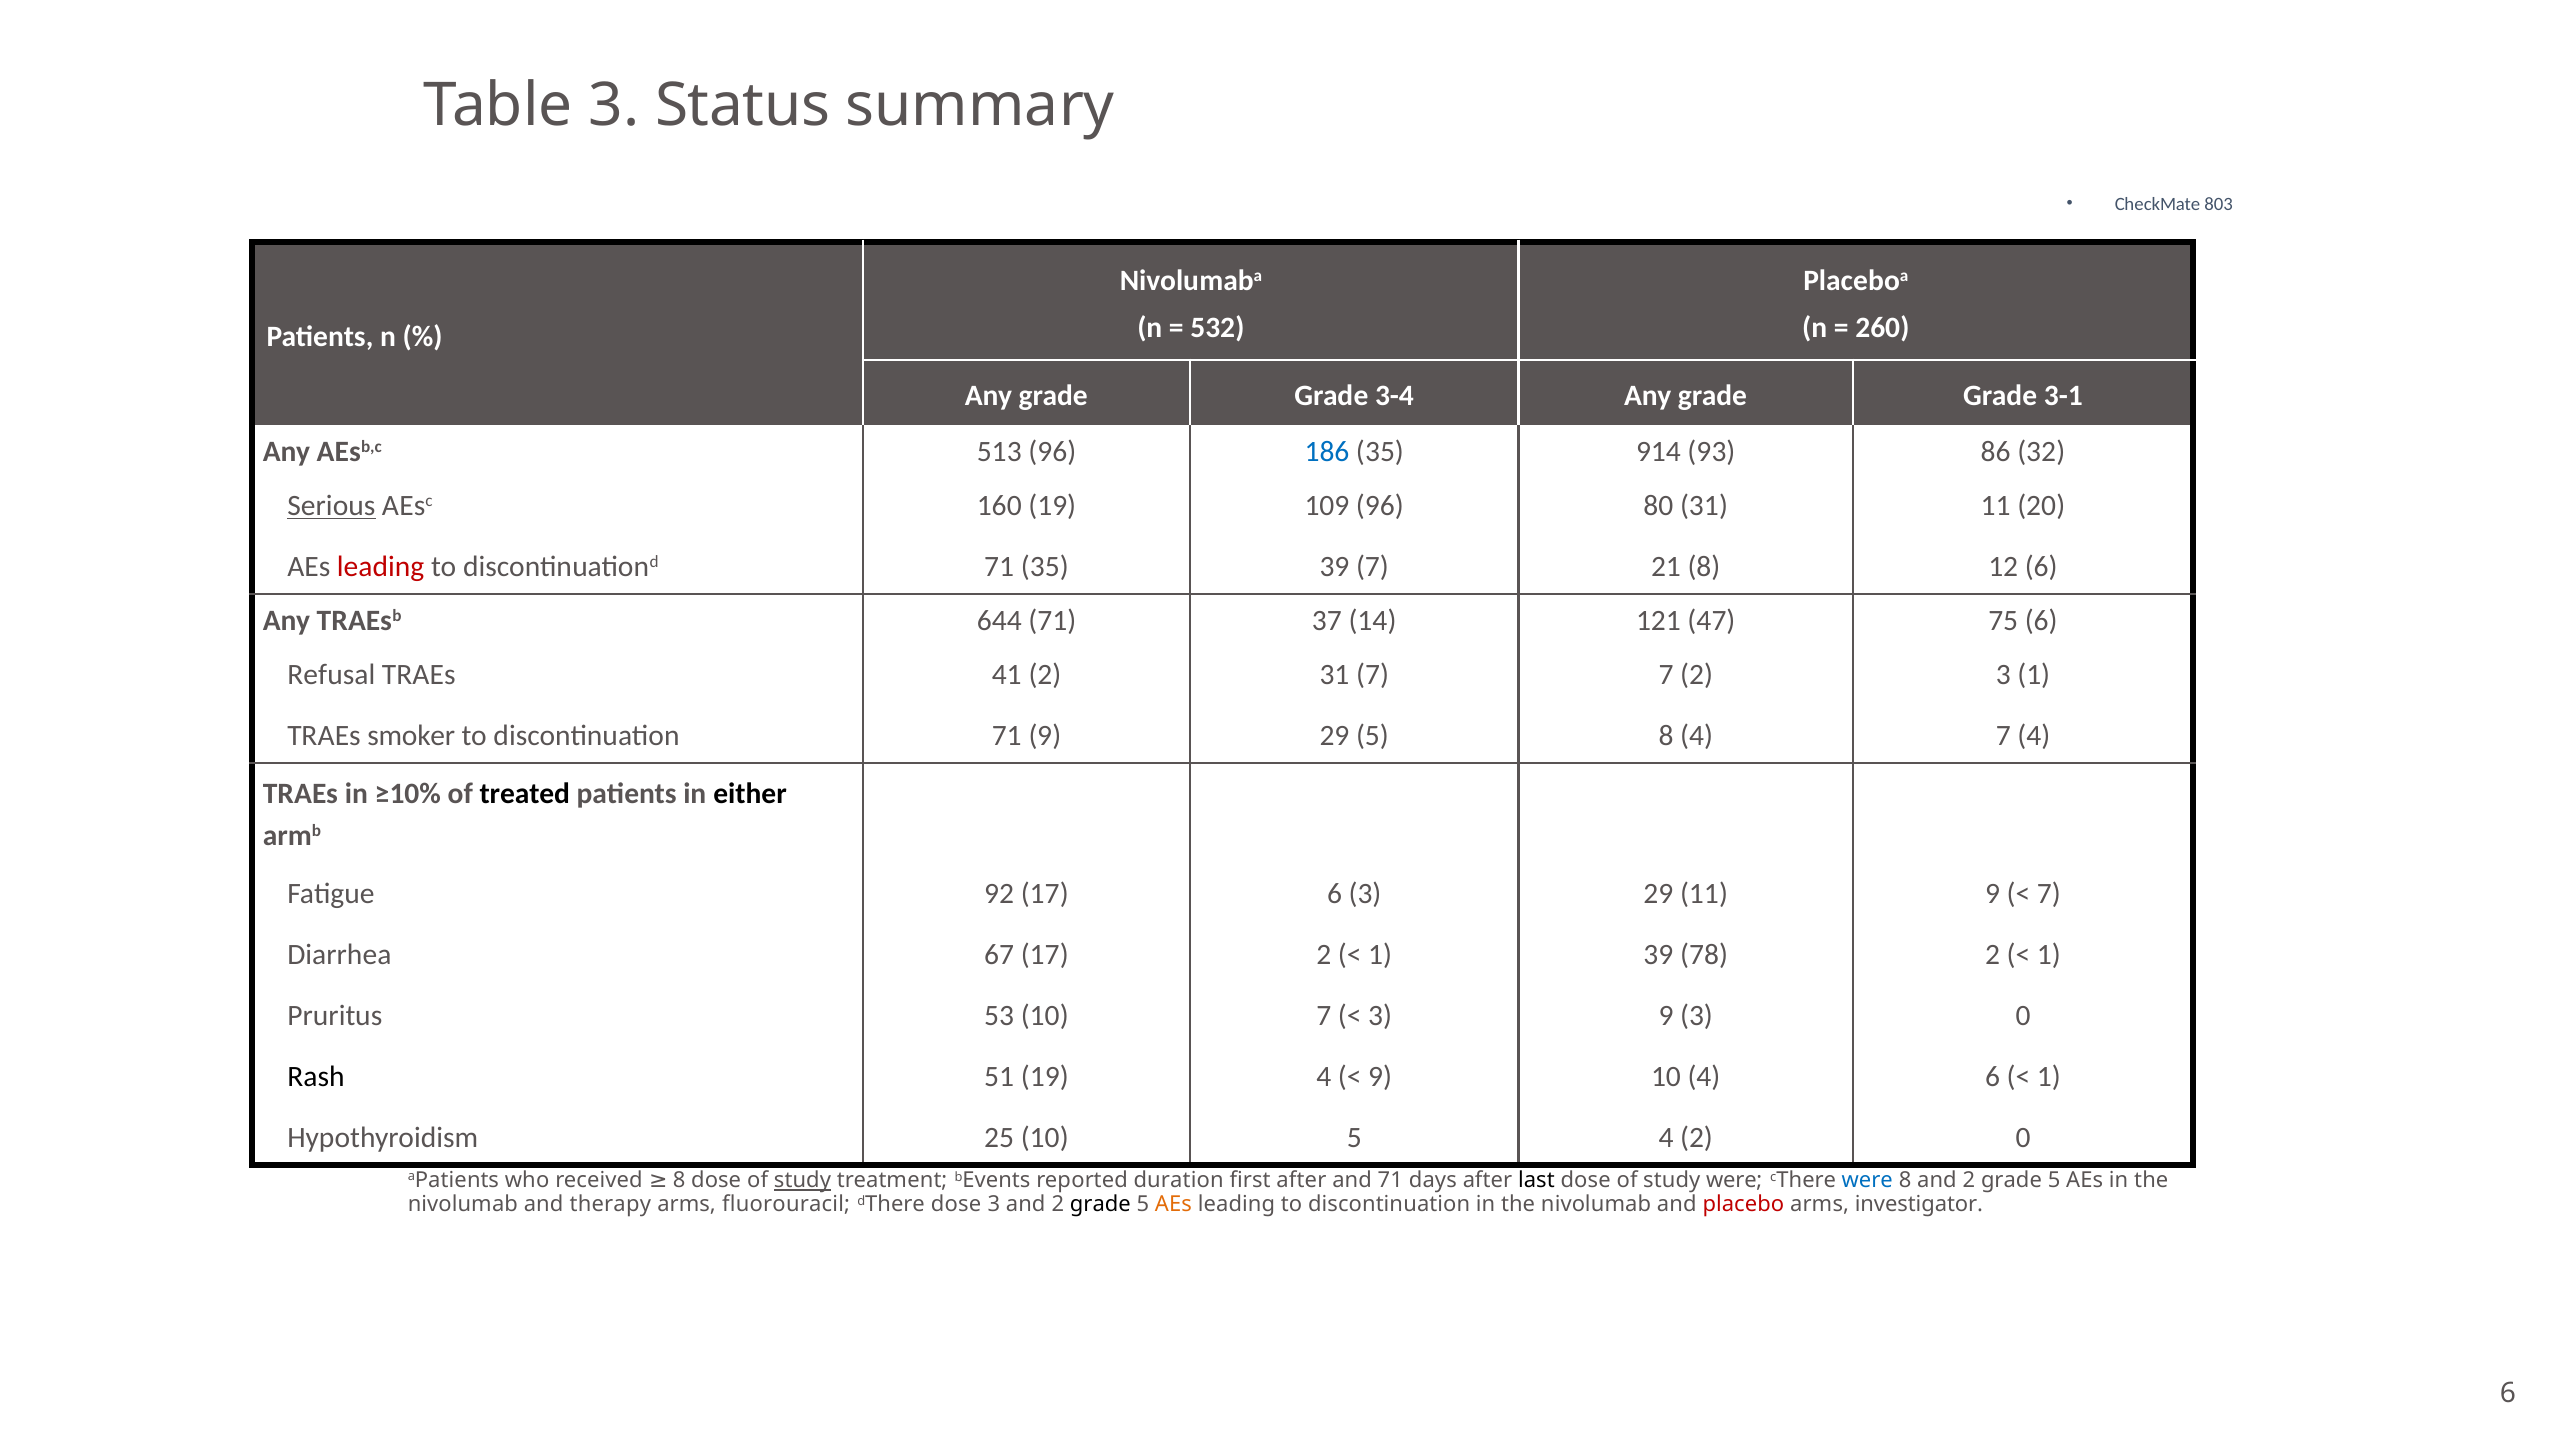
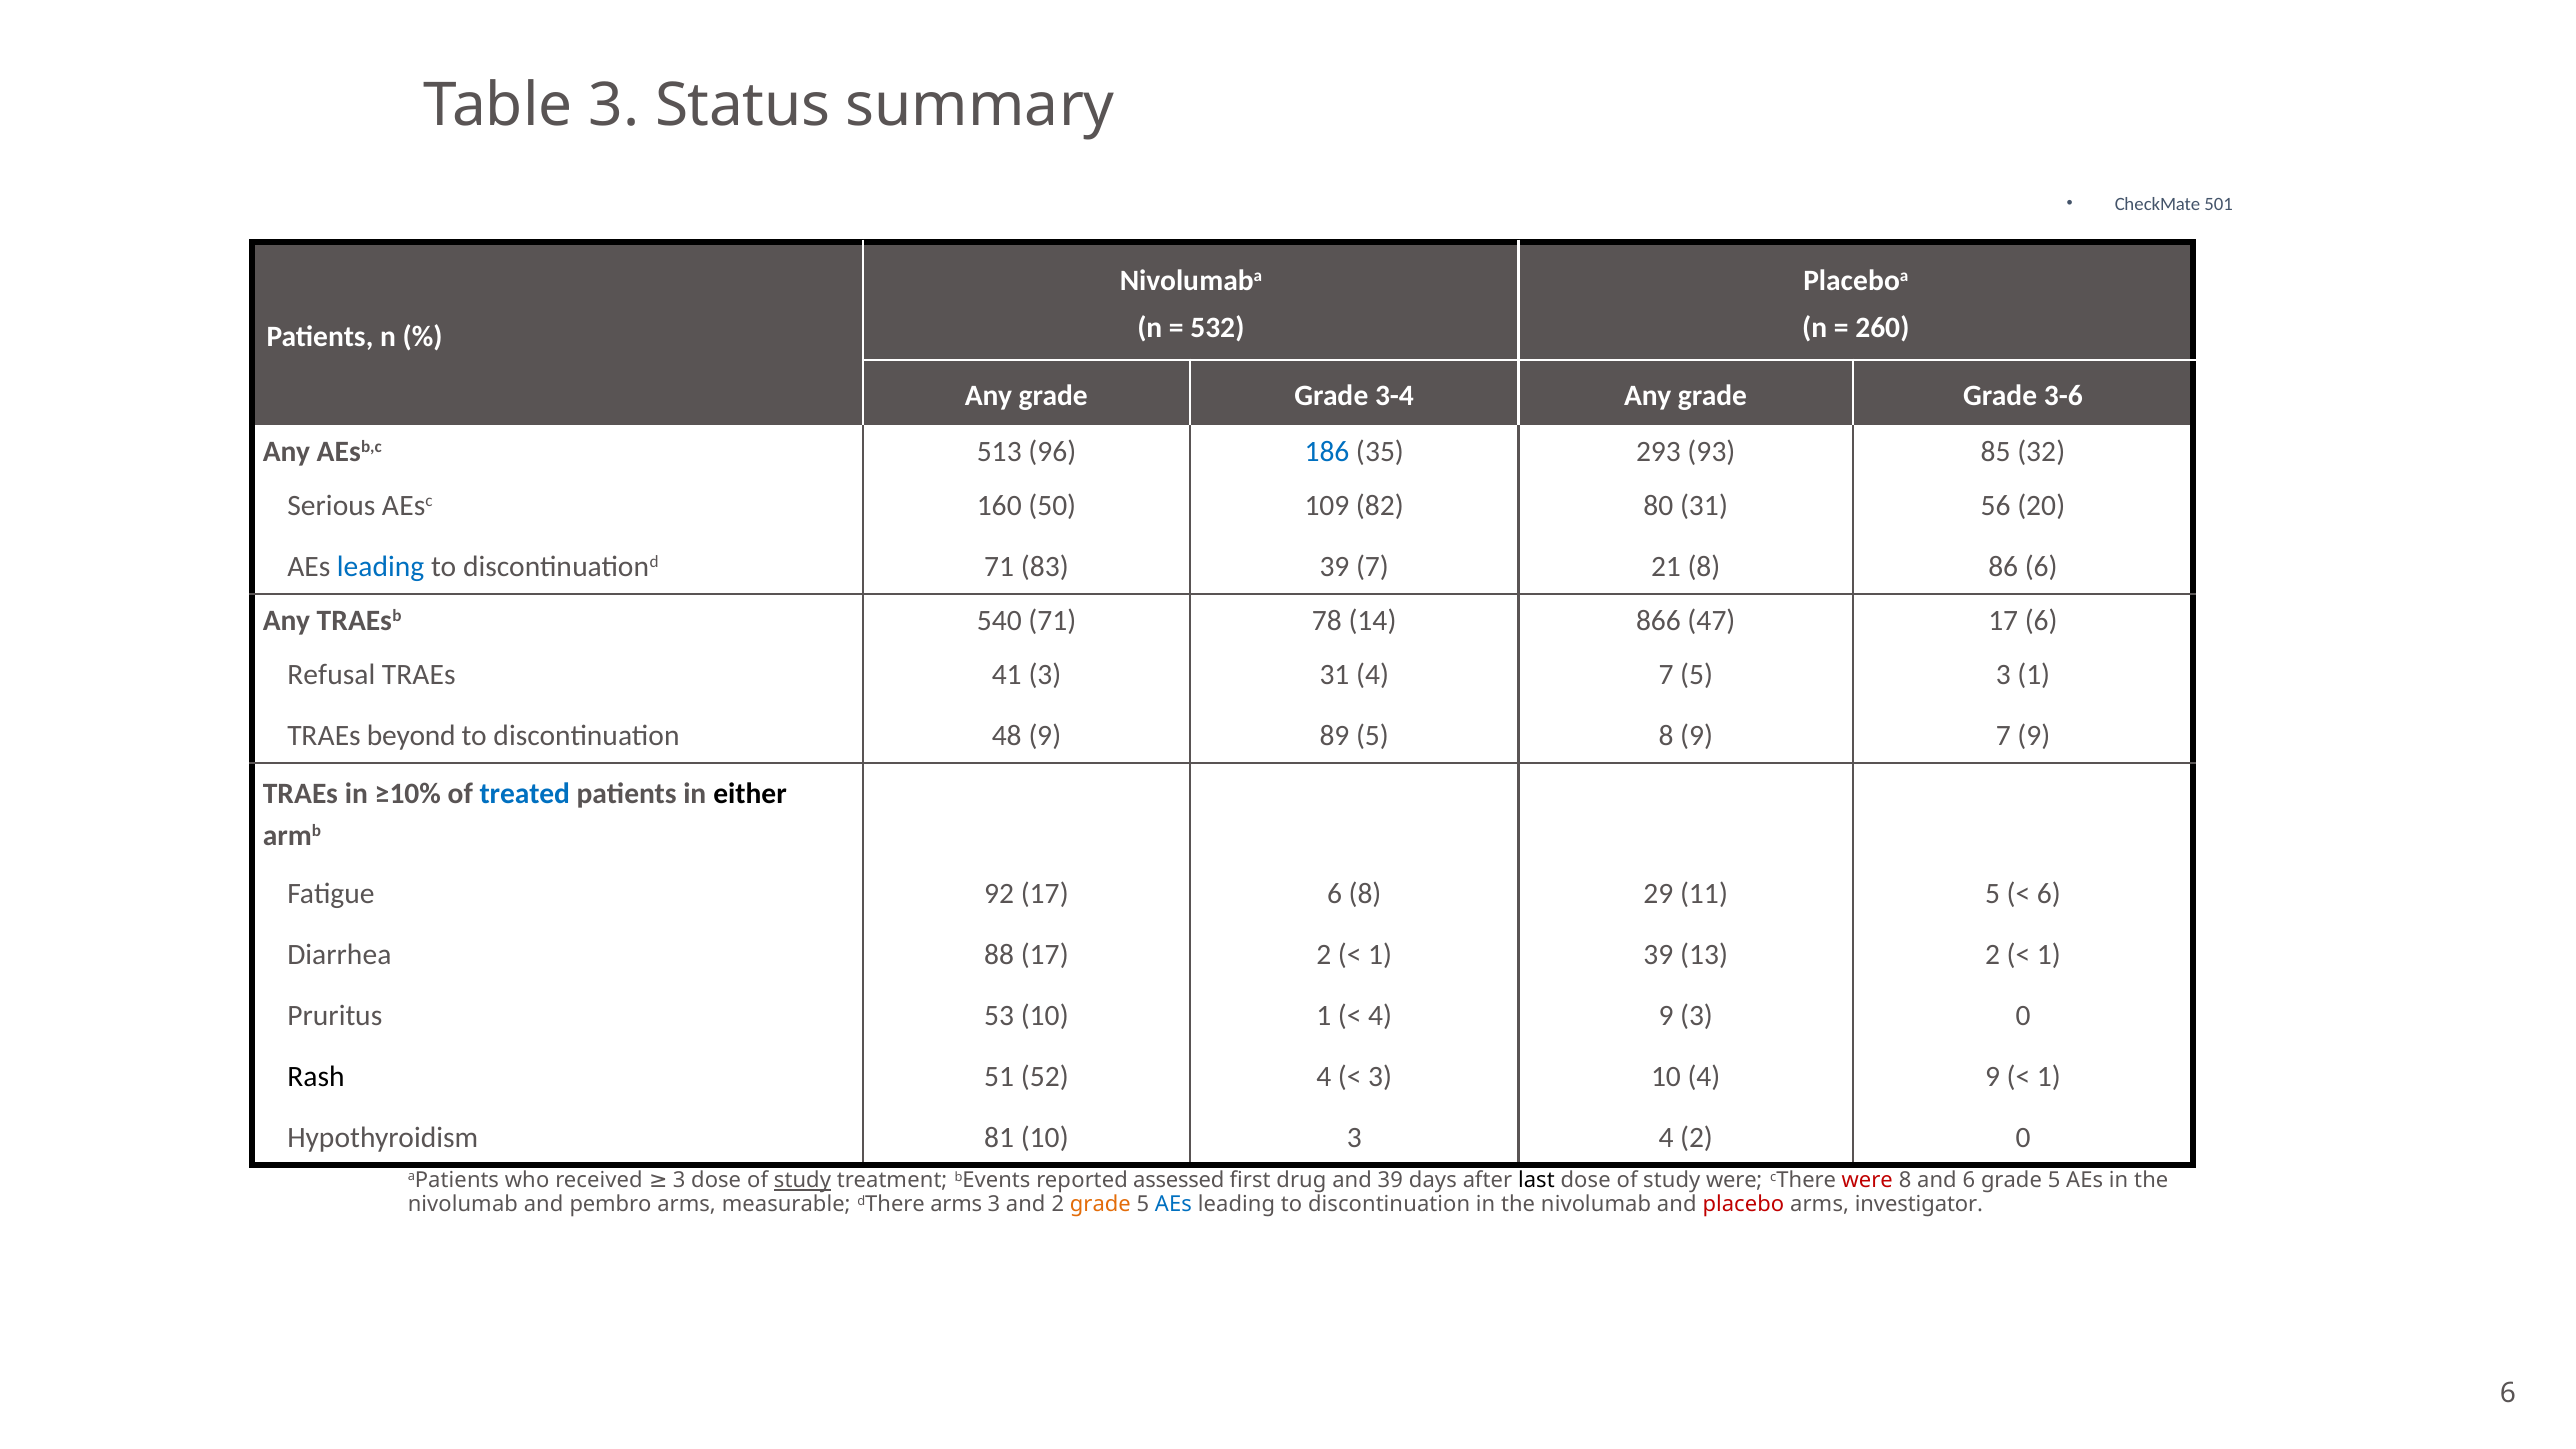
803: 803 -> 501
3-1: 3-1 -> 3-6
914: 914 -> 293
86: 86 -> 85
Serious underline: present -> none
160 19: 19 -> 50
109 96: 96 -> 82
31 11: 11 -> 56
leading at (381, 567) colour: red -> blue
71 35: 35 -> 83
12: 12 -> 86
644: 644 -> 540
37: 37 -> 78
121: 121 -> 866
47 75: 75 -> 17
41 2: 2 -> 3
31 7: 7 -> 4
7 2: 2 -> 5
smoker: smoker -> beyond
discontinuation 71: 71 -> 48
9 29: 29 -> 89
8 4: 4 -> 9
7 4: 4 -> 9
treated colour: black -> blue
6 3: 3 -> 8
11 9: 9 -> 5
7 at (2049, 894): 7 -> 6
67: 67 -> 88
78: 78 -> 13
10 7: 7 -> 1
3 at (1380, 1016): 3 -> 4
51 19: 19 -> 52
9 at (1380, 1077): 9 -> 3
10 4 6: 6 -> 9
25: 25 -> 81
10 5: 5 -> 3
duration: duration -> assessed
first after: after -> drug
and 71: 71 -> 39
were at (1867, 1181) colour: blue -> red
8 and 2: 2 -> 6
received 8: 8 -> 3
therapy: therapy -> pembro
fluorouracil: fluorouracil -> measurable
dThere dose: dose -> arms
grade at (1100, 1204) colour: black -> orange
AEs at (1173, 1204) colour: orange -> blue
